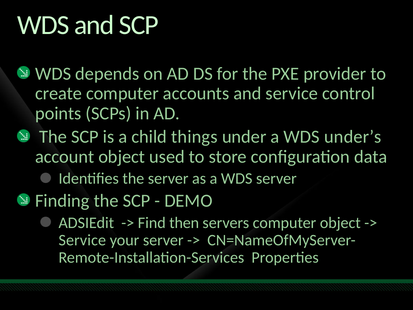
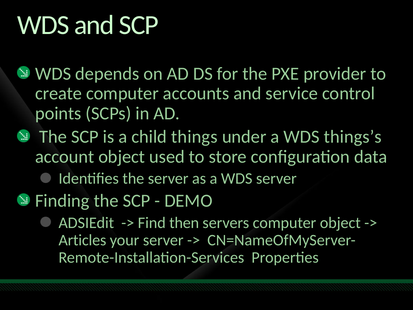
under’s: under’s -> things’s
Service at (82, 240): Service -> Articles
